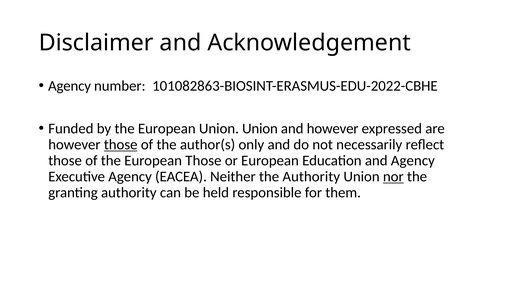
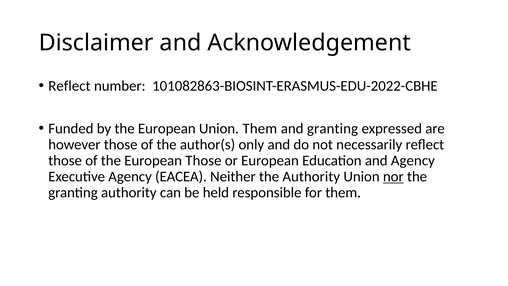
Agency at (70, 86): Agency -> Reflect
Union Union: Union -> Them
and however: however -> granting
those at (121, 144) underline: present -> none
